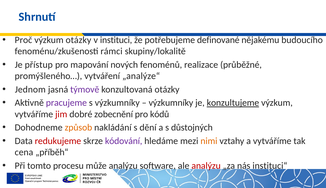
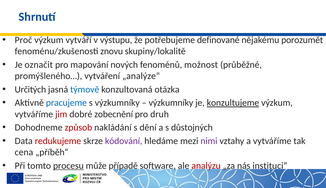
výzkum otázky: otázky -> vytváří
instituci: instituci -> výstupu
budoucího: budoucího -> porozumět
rámci: rámci -> znovu
přístup: přístup -> označit
realizace: realizace -> možnost
Jednom: Jednom -> Určitých
týmově colour: purple -> blue
konzultovaná otázky: otázky -> otázka
pracujeme colour: purple -> blue
kódů: kódů -> druh
způsob colour: orange -> red
nimi colour: orange -> purple
procesu underline: none -> present
může analýzu: analýzu -> případě
